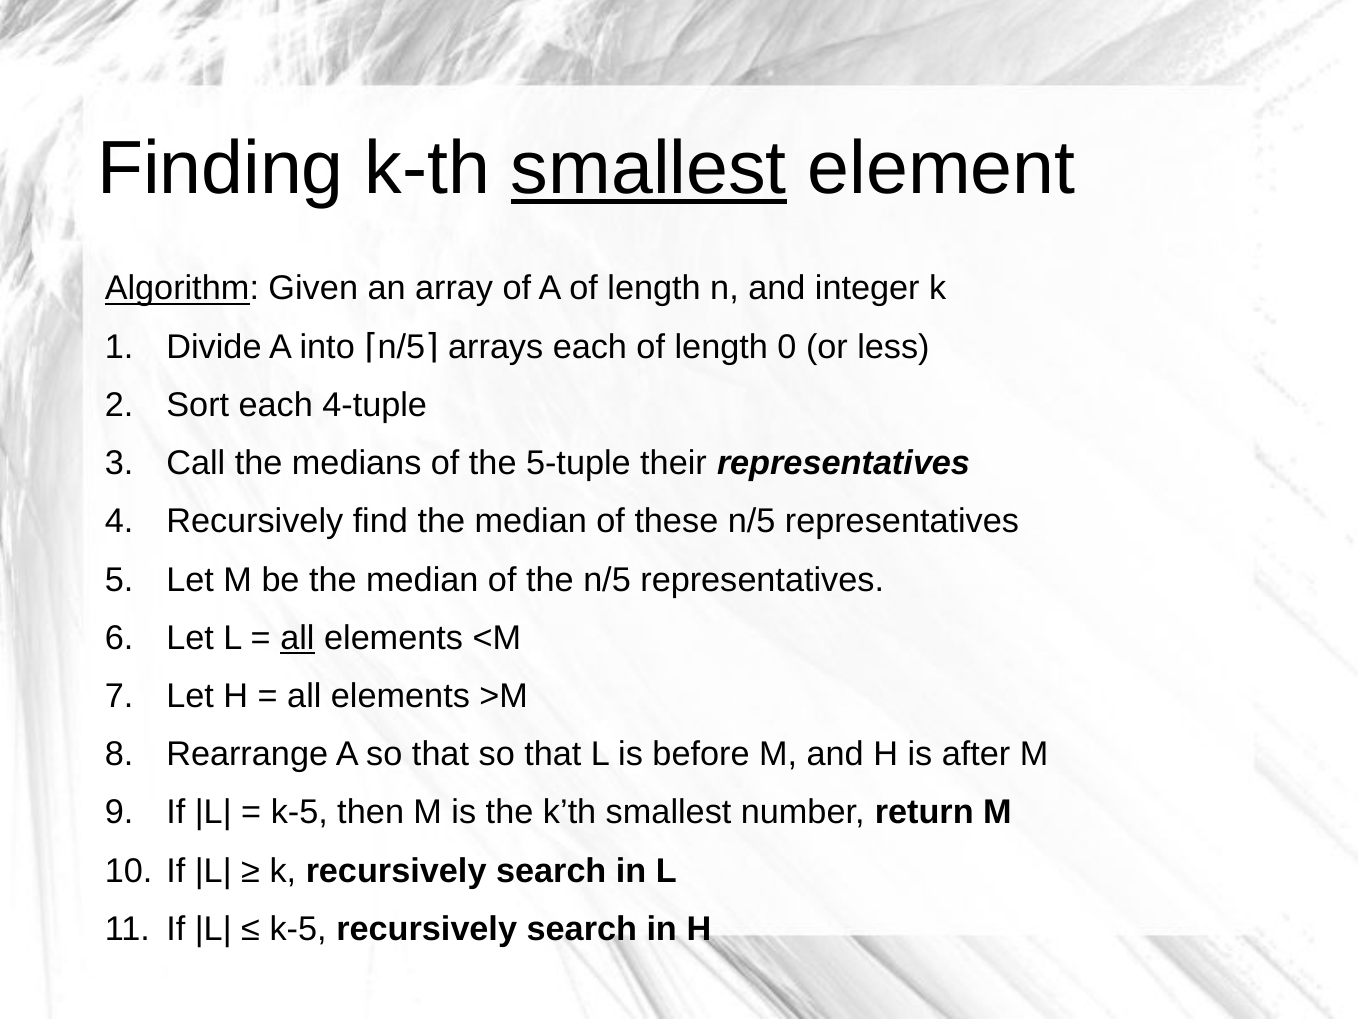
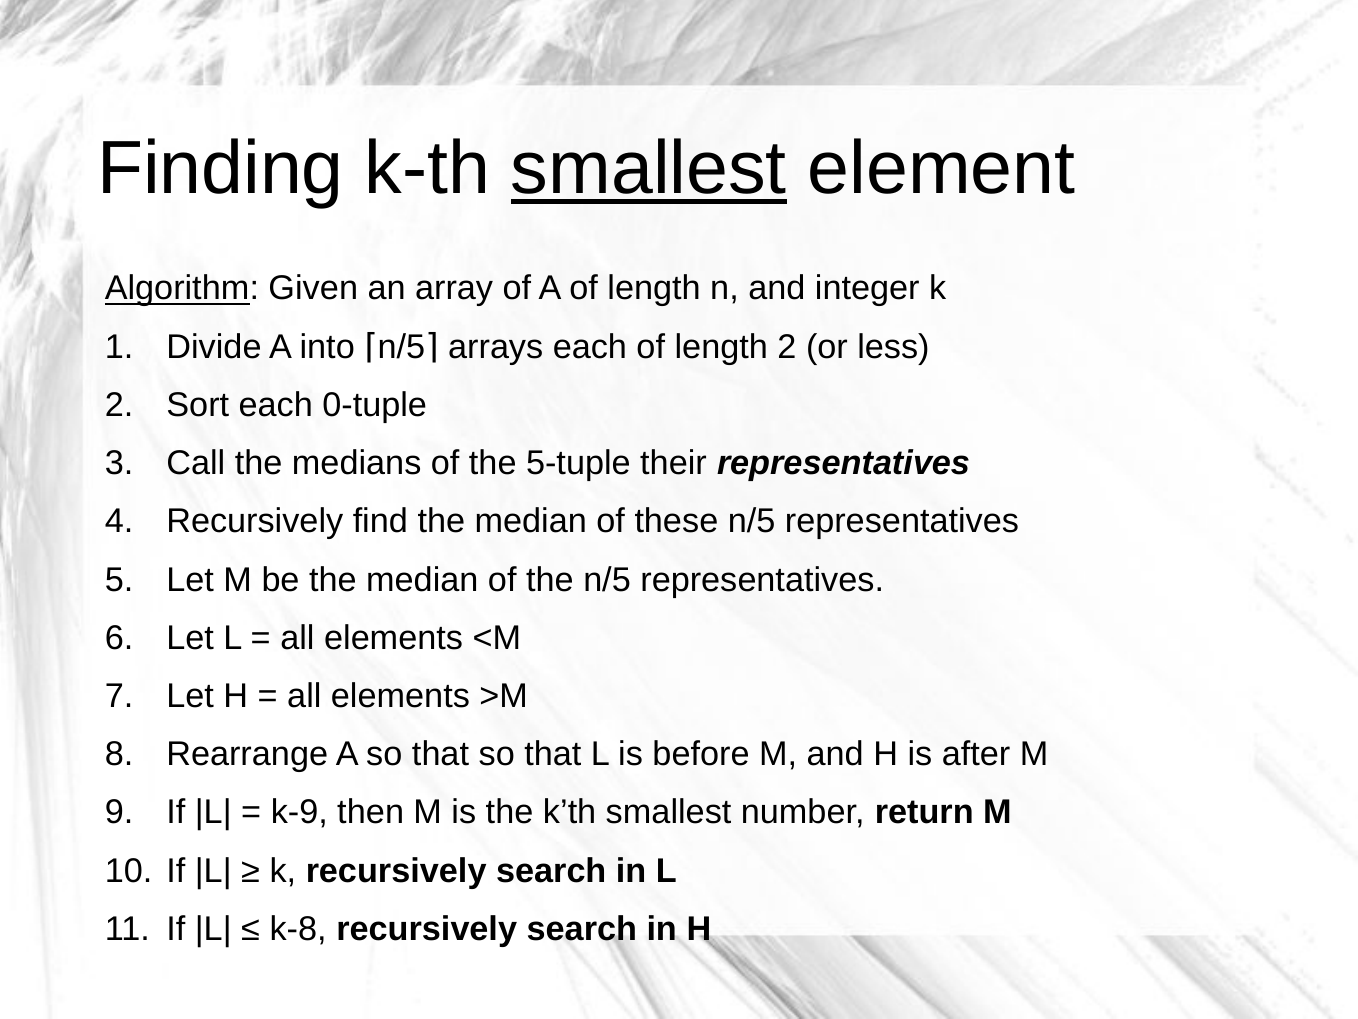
length 0: 0 -> 2
4-tuple: 4-tuple -> 0-tuple
all at (297, 638) underline: present -> none
k-5 at (299, 812): k-5 -> k-9
k-5 at (298, 929): k-5 -> k-8
